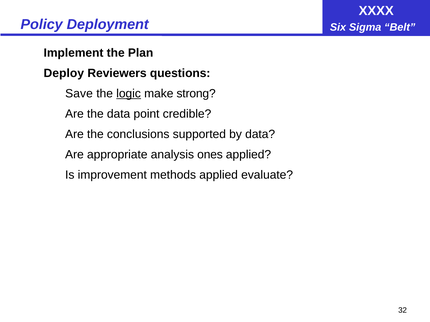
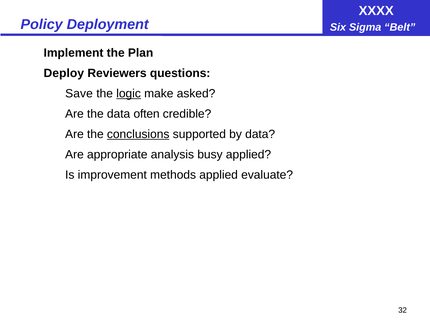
strong: strong -> asked
point: point -> often
conclusions underline: none -> present
ones: ones -> busy
